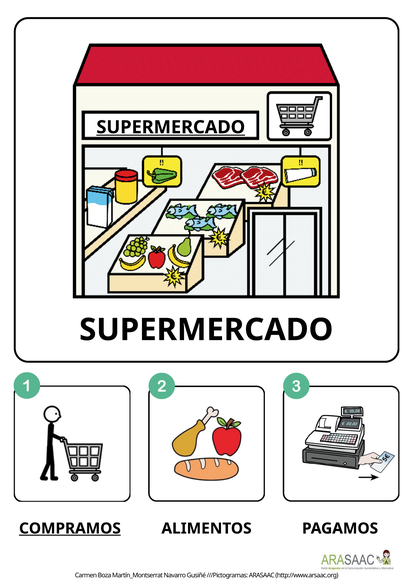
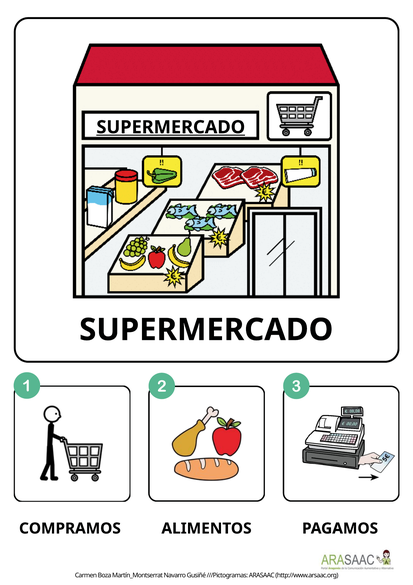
COMPRAMOS underline: present -> none
